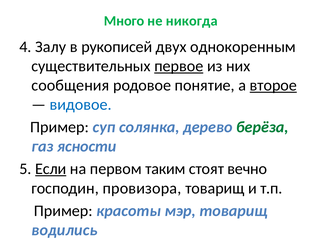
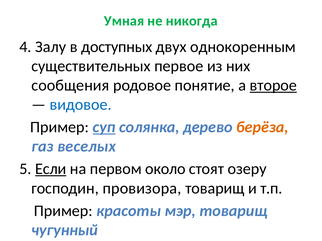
Много: Много -> Умная
рукописей: рукописей -> доступных
первое underline: present -> none
суп underline: none -> present
берёза colour: green -> orange
ясности: ясности -> веселых
таким: таким -> около
вечно: вечно -> озеру
водились: водились -> чугунный
